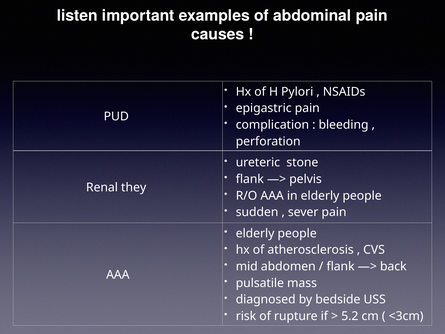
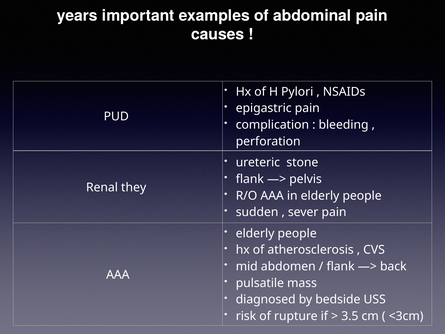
listen: listen -> years
5.2: 5.2 -> 3.5
